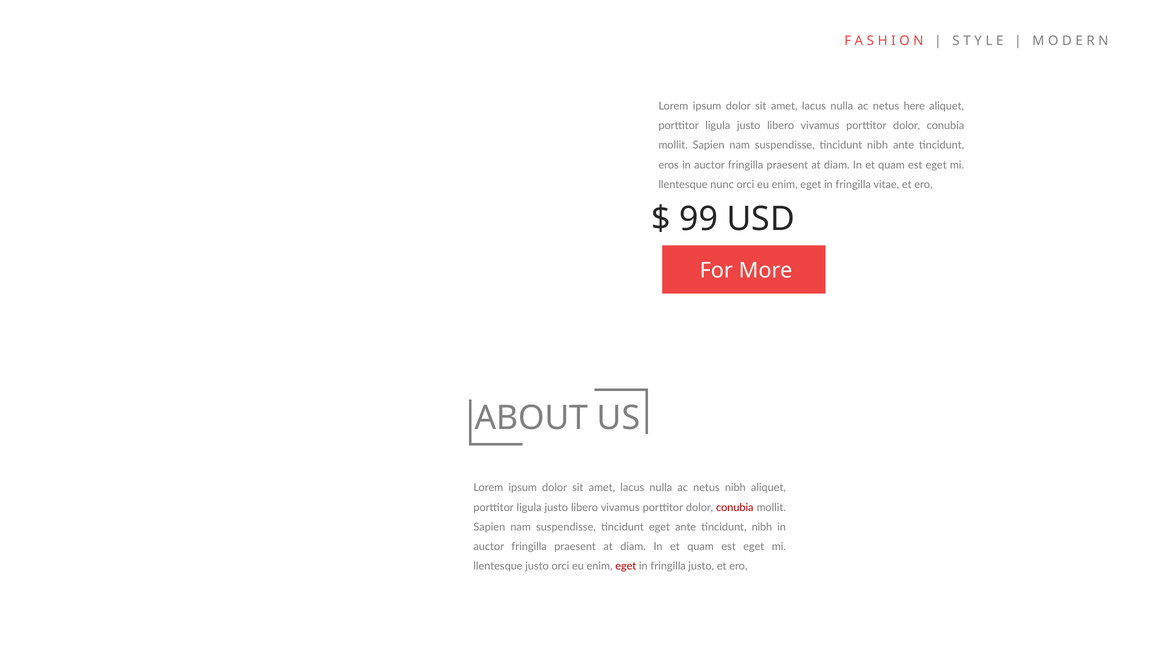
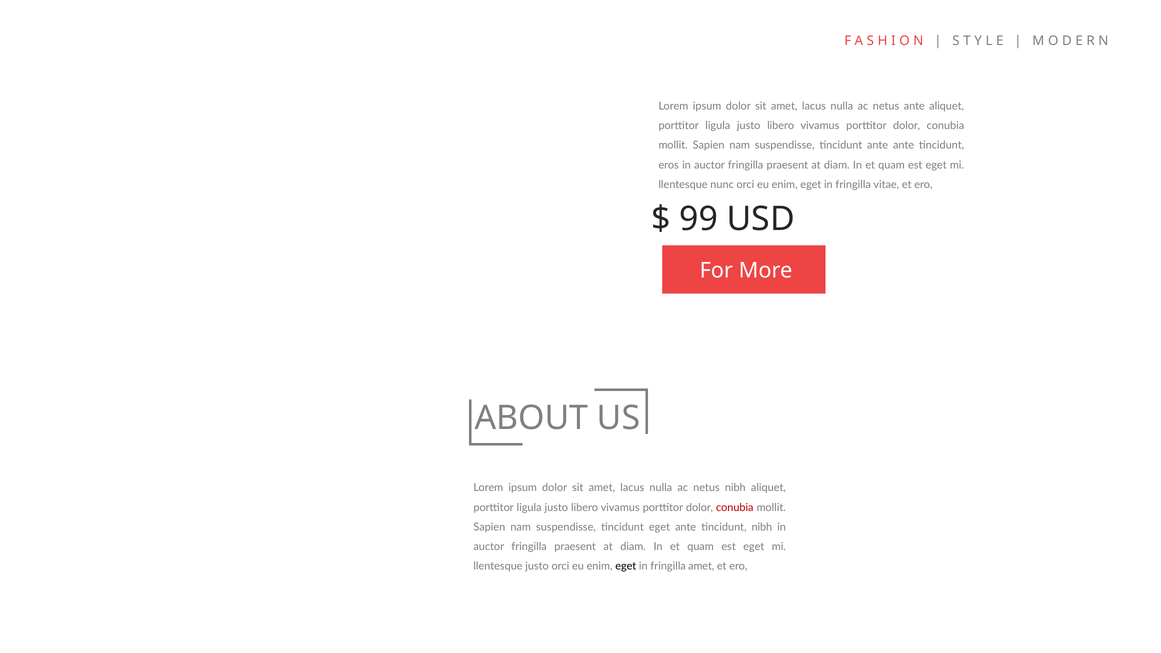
netus here: here -> ante
suspendisse tincidunt nibh: nibh -> ante
eget at (626, 566) colour: red -> black
fringilla justo: justo -> amet
